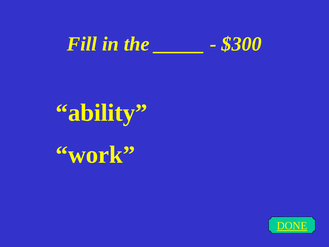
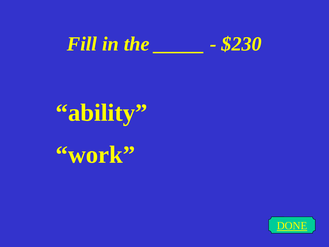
$300: $300 -> $230
